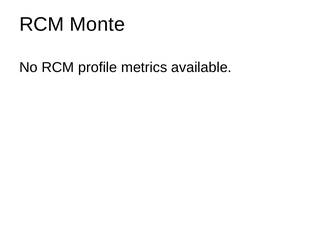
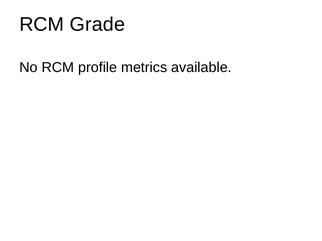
Monte: Monte -> Grade
